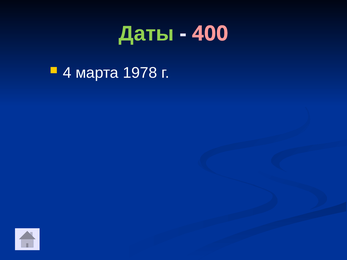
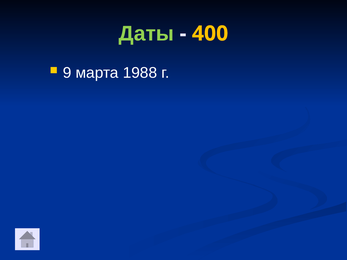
400 colour: pink -> yellow
4: 4 -> 9
1978: 1978 -> 1988
